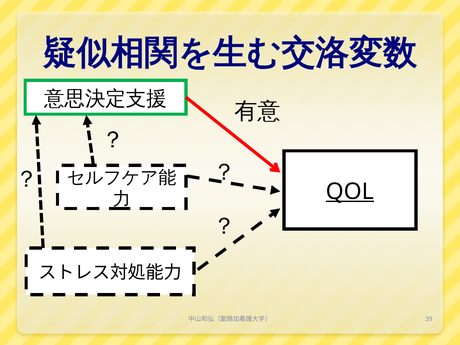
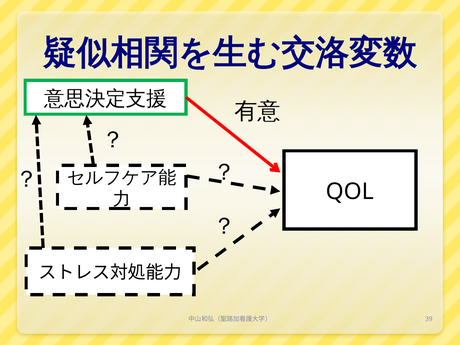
QOL underline: present -> none
